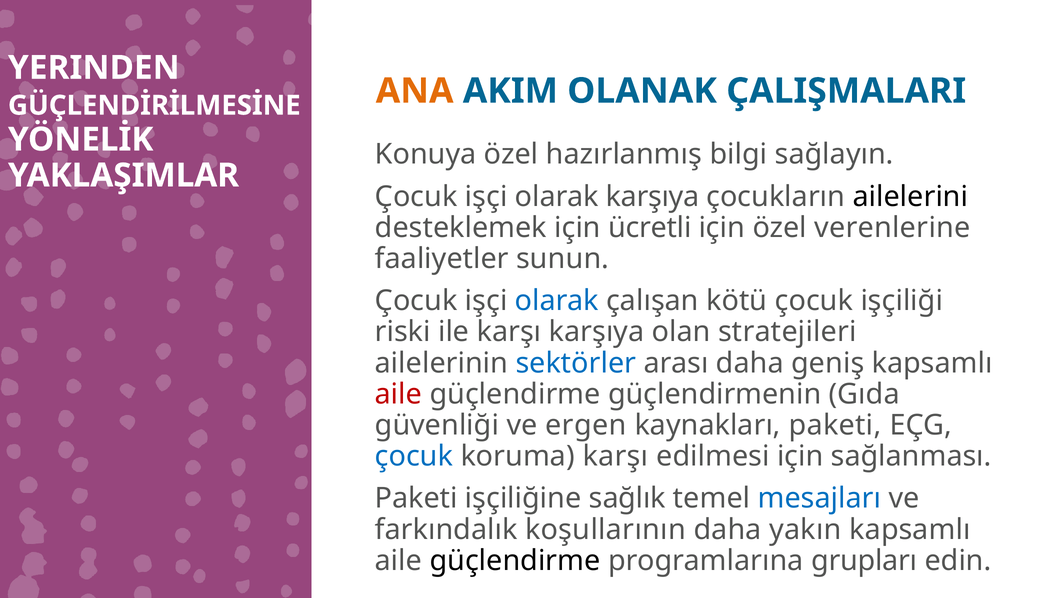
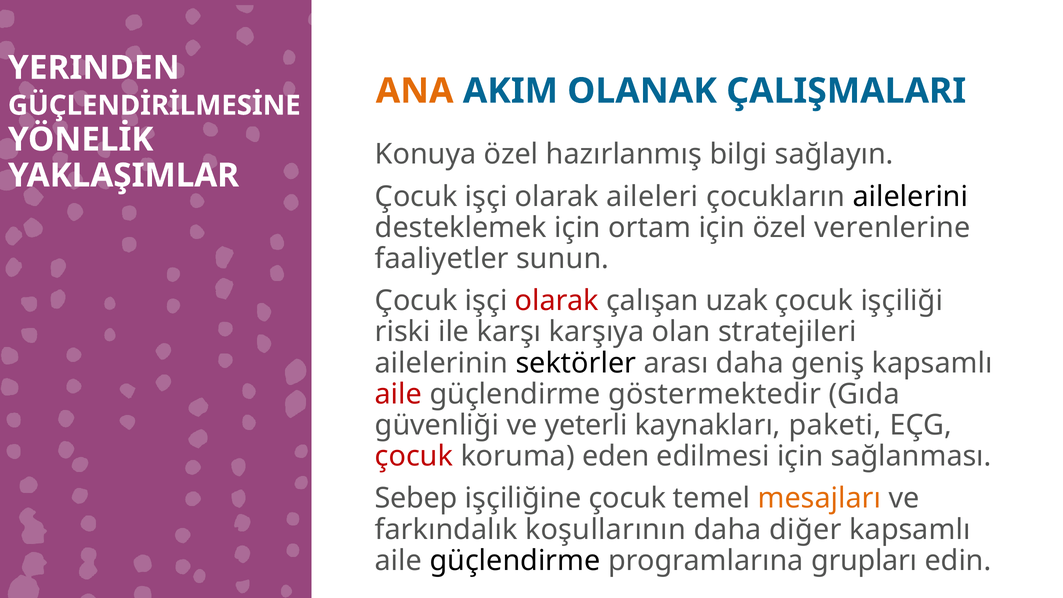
olarak karşıya: karşıya -> aileleri
ücretli: ücretli -> ortam
olarak at (557, 301) colour: blue -> red
kötü: kötü -> uzak
sektörler colour: blue -> black
güçlendirmenin: güçlendirmenin -> göstermektedir
ergen: ergen -> yeterli
çocuk at (414, 456) colour: blue -> red
koruma karşı: karşı -> eden
Paketi at (416, 498): Paketi -> Sebep
işçiliğine sağlık: sağlık -> çocuk
mesajları colour: blue -> orange
yakın: yakın -> diğer
